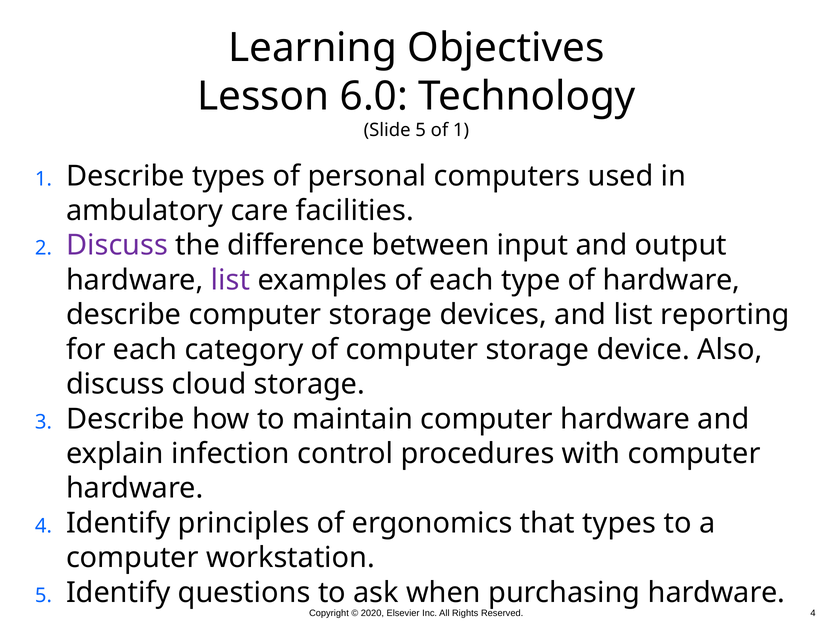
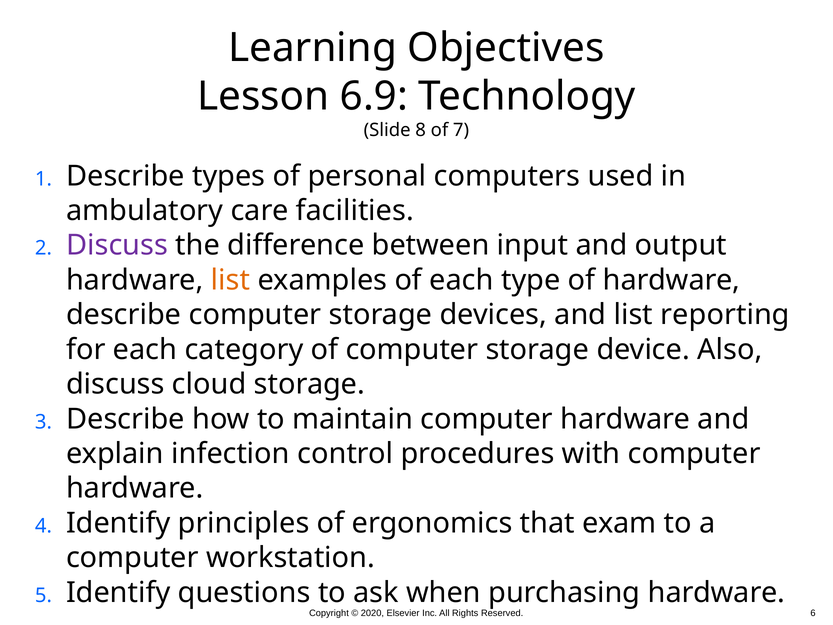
6.0: 6.0 -> 6.9
Slide 5: 5 -> 8
of 1: 1 -> 7
list at (231, 280) colour: purple -> orange
that types: types -> exam
4 at (813, 613): 4 -> 6
